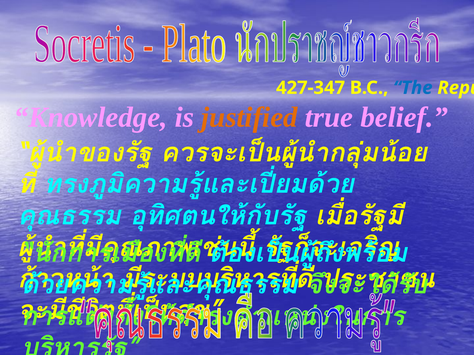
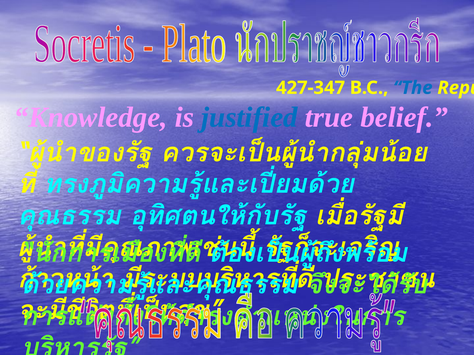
justified colour: orange -> blue
